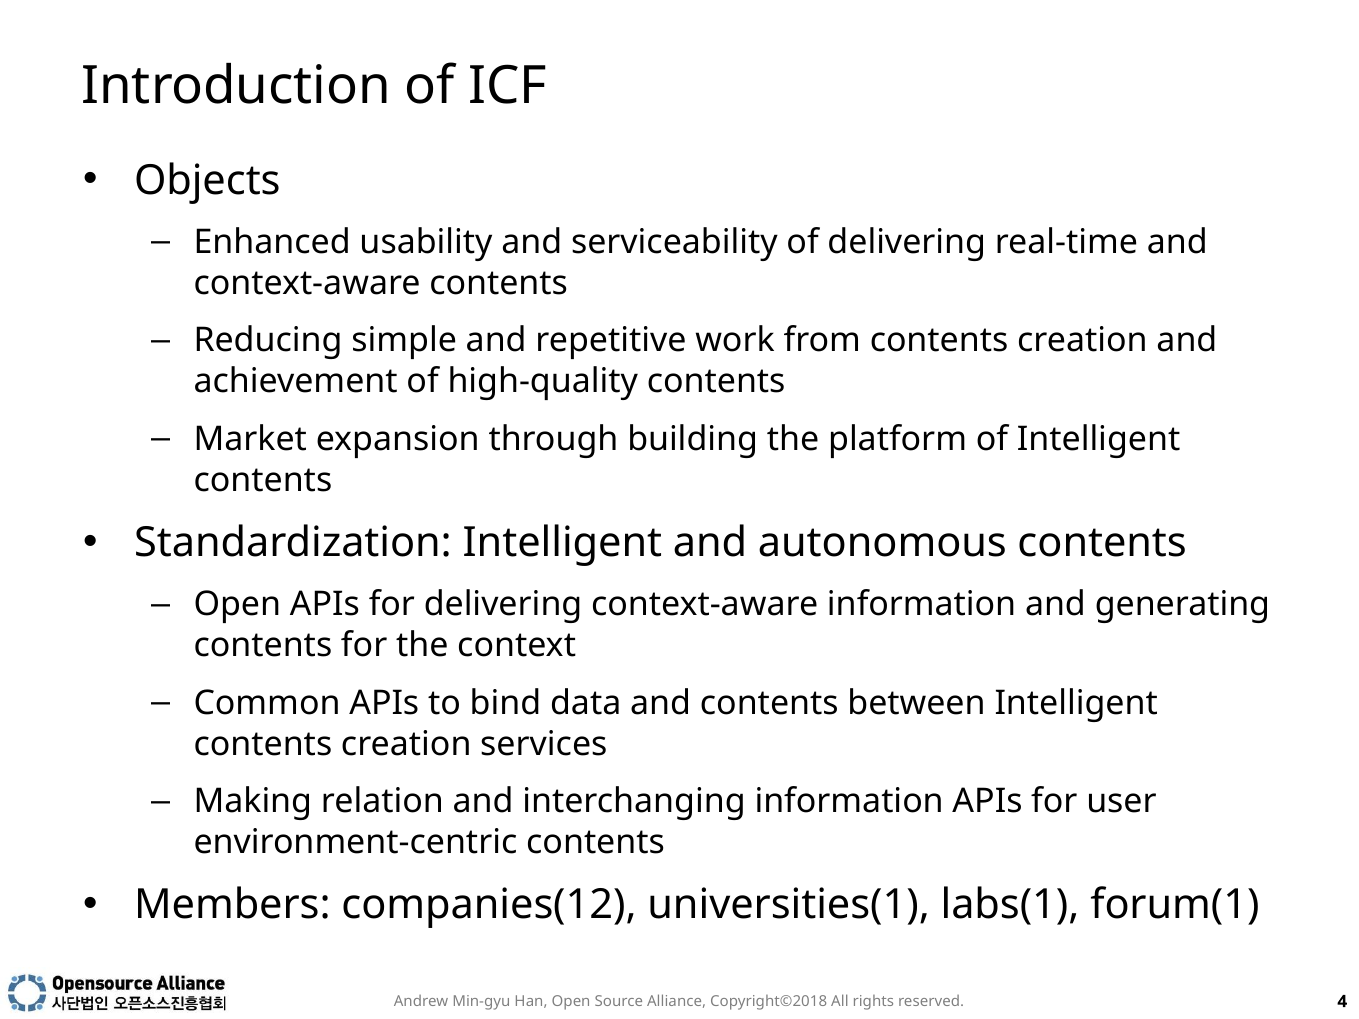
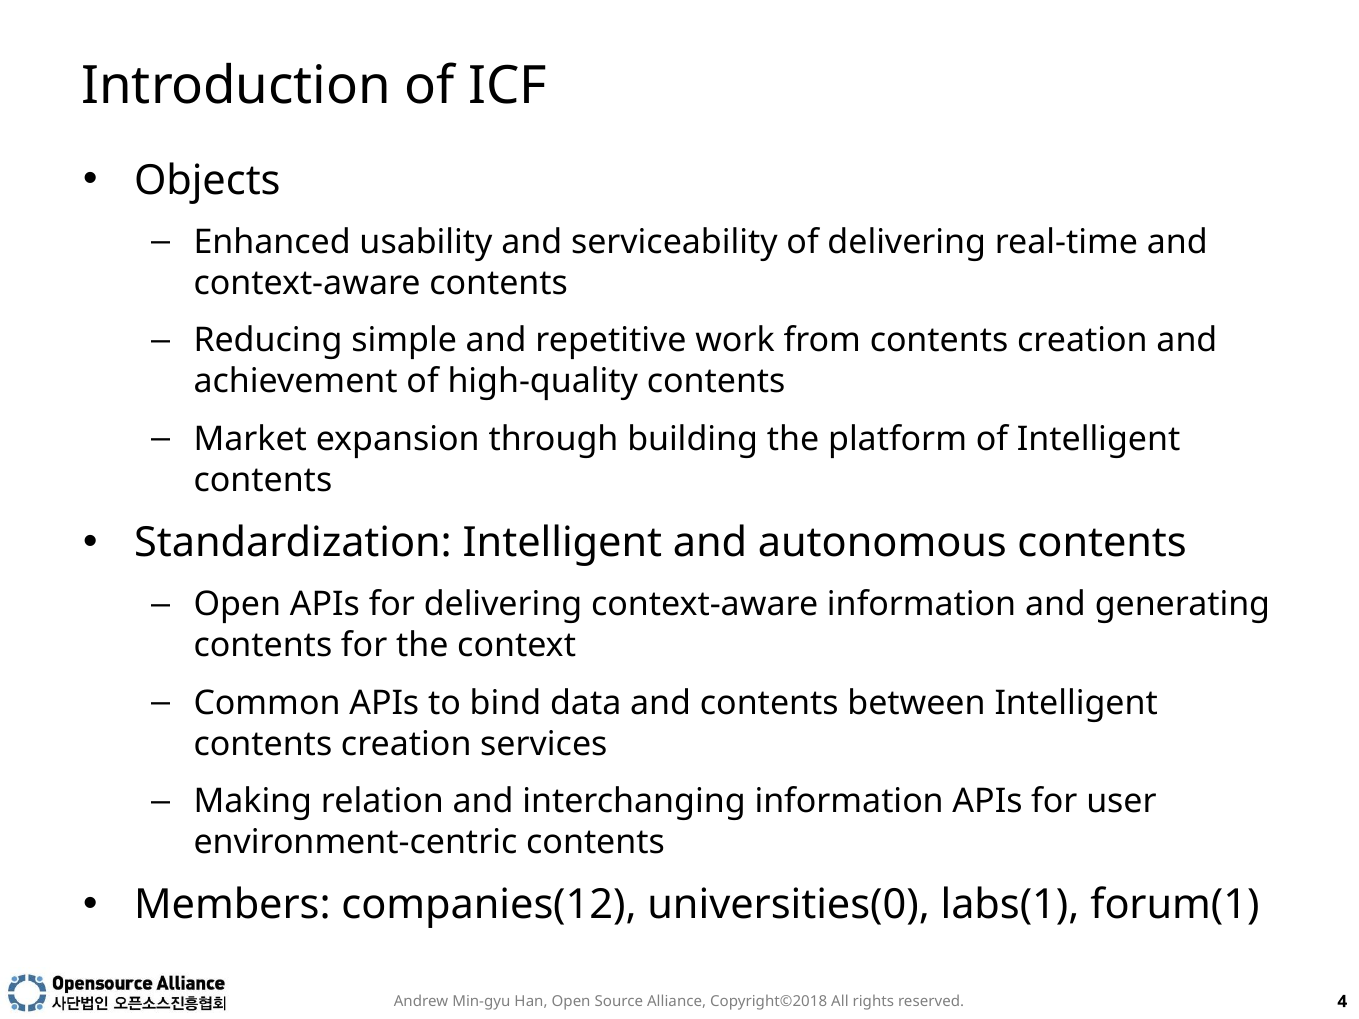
universities(1: universities(1 -> universities(0
